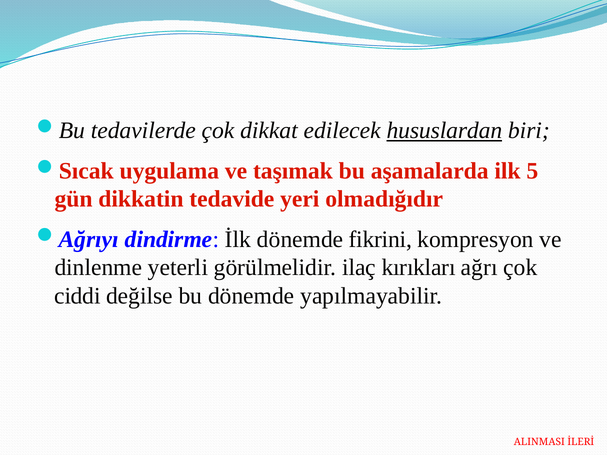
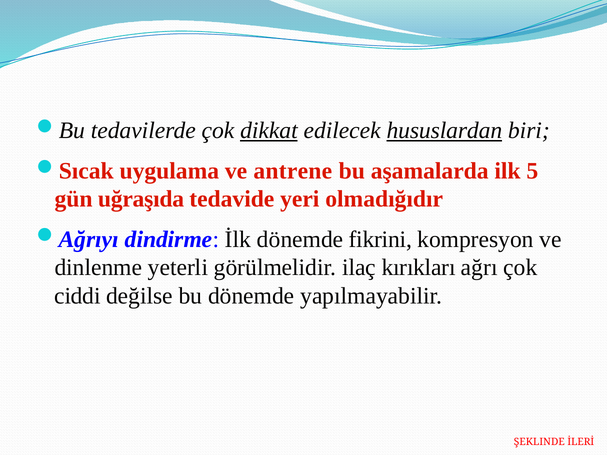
dikkat underline: none -> present
taşımak: taşımak -> antrene
dikkatin: dikkatin -> uğraşıda
ALINMASI: ALINMASI -> ŞEKLINDE
